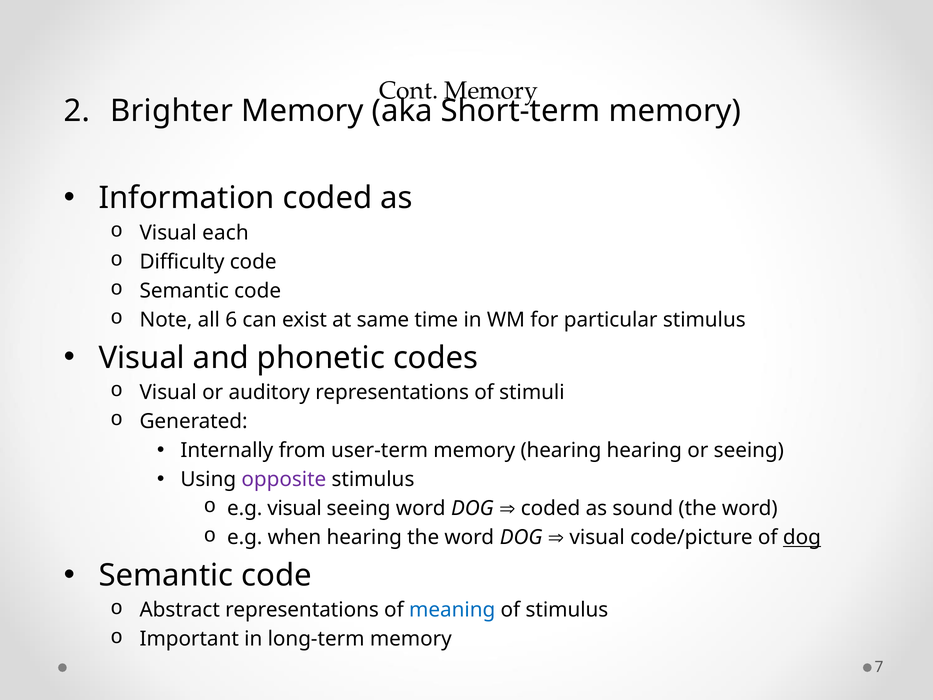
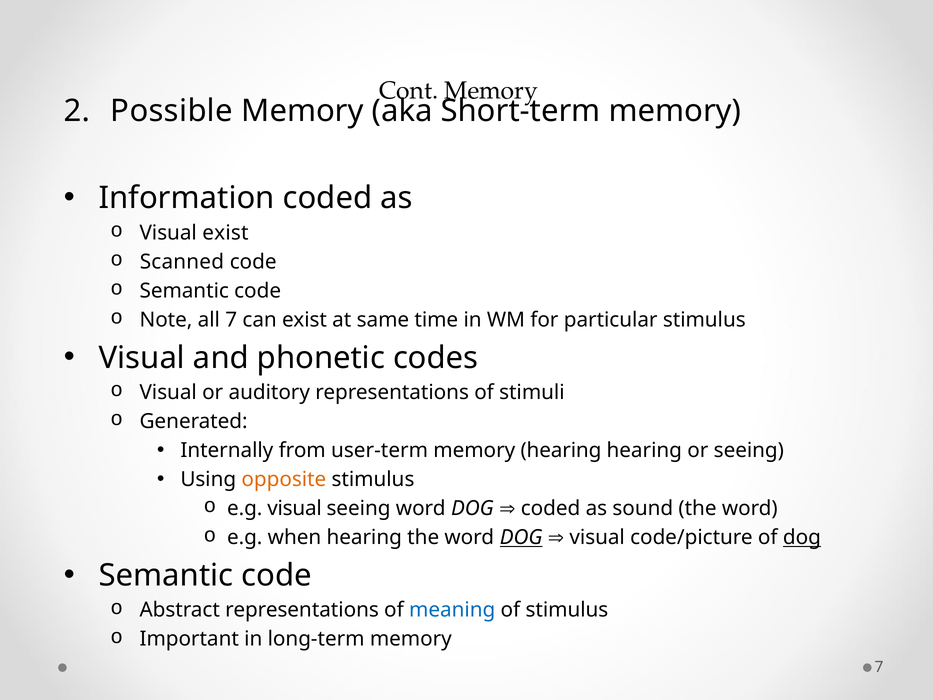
Brighter: Brighter -> Possible
Visual each: each -> exist
Difficulty: Difficulty -> Scanned
all 6: 6 -> 7
opposite colour: purple -> orange
DOG at (521, 537) underline: none -> present
